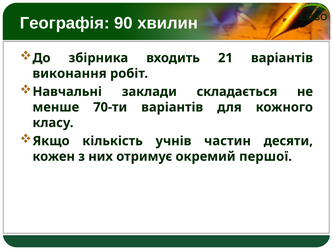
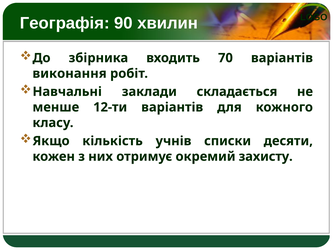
21: 21 -> 70
70-ти: 70-ти -> 12-ти
частин: частин -> списки
першої: першої -> захисту
